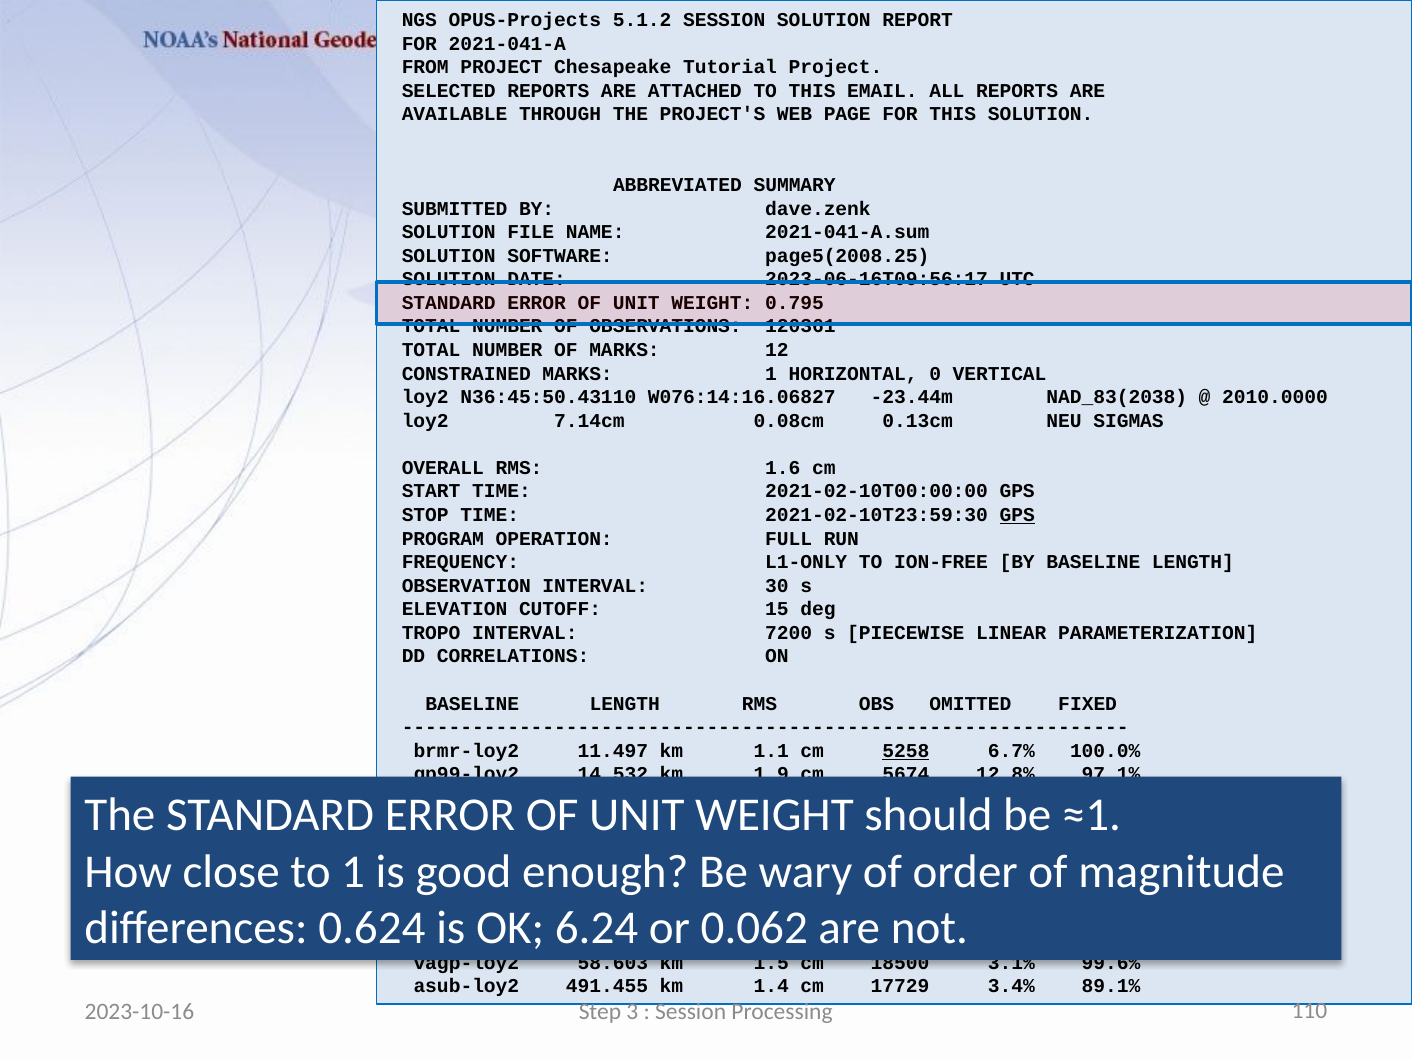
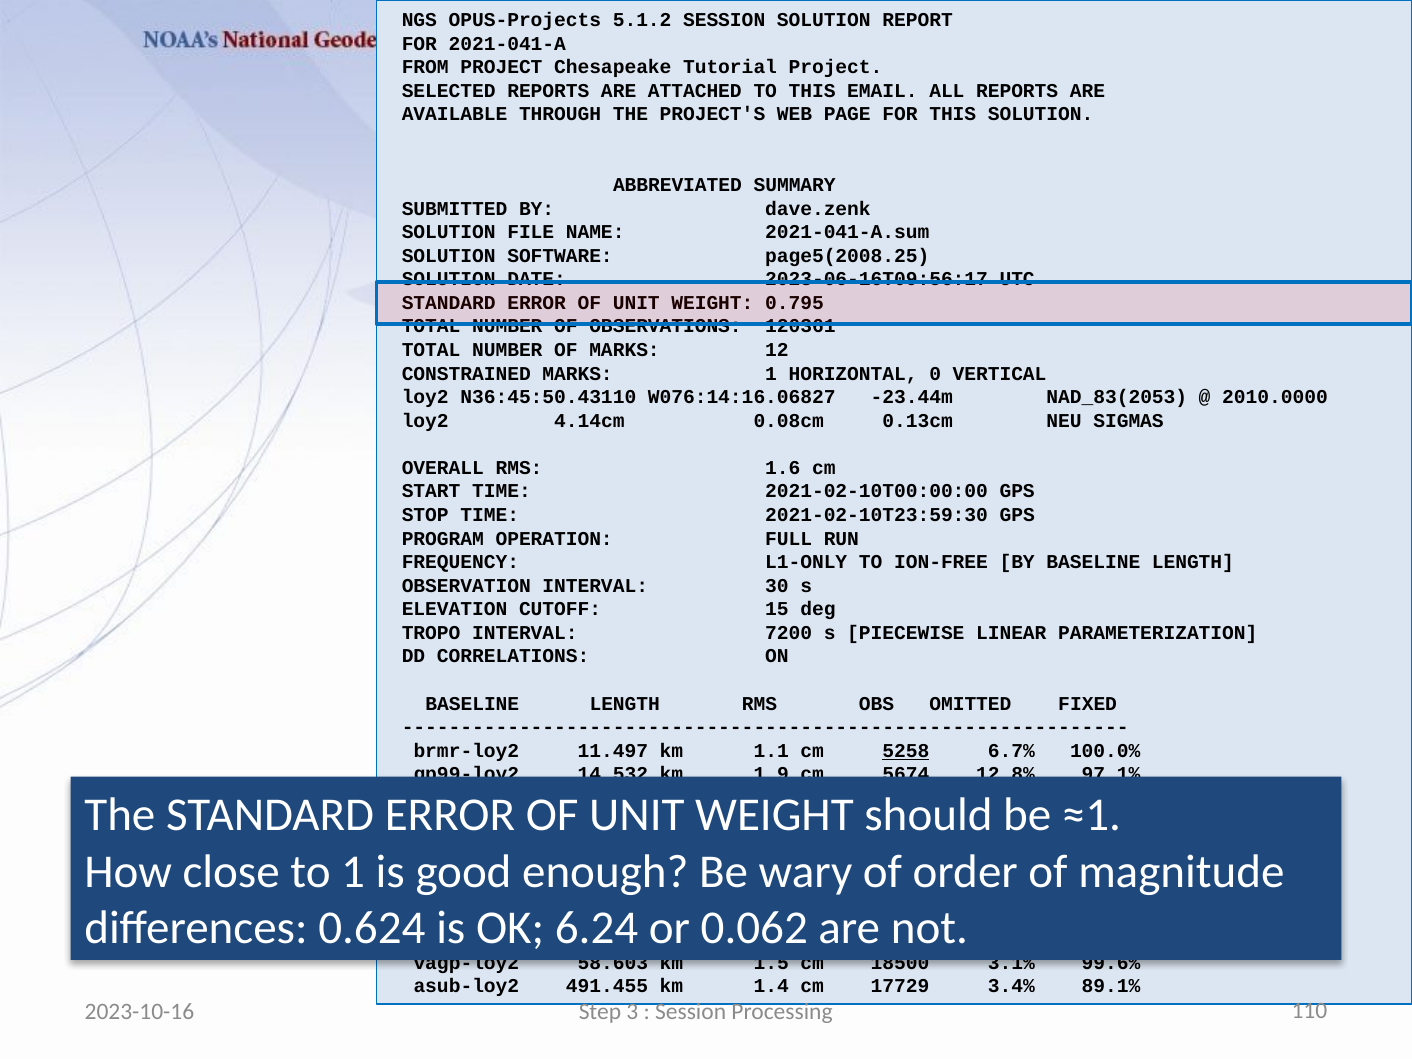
NAD_83(2038: NAD_83(2038 -> NAD_83(2053
7.14cm: 7.14cm -> 4.14cm
GPS at (1017, 515) underline: present -> none
